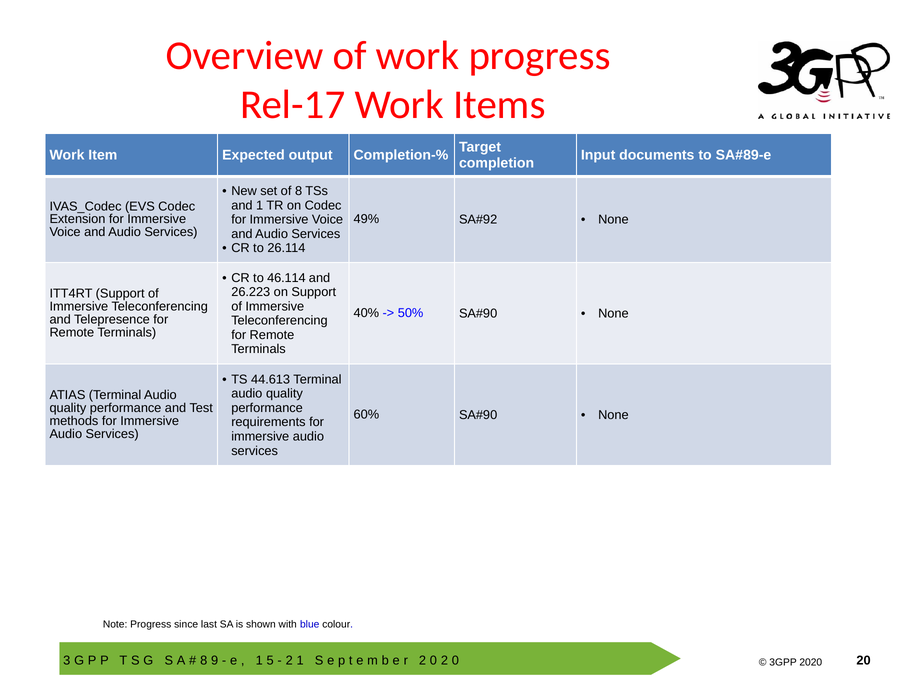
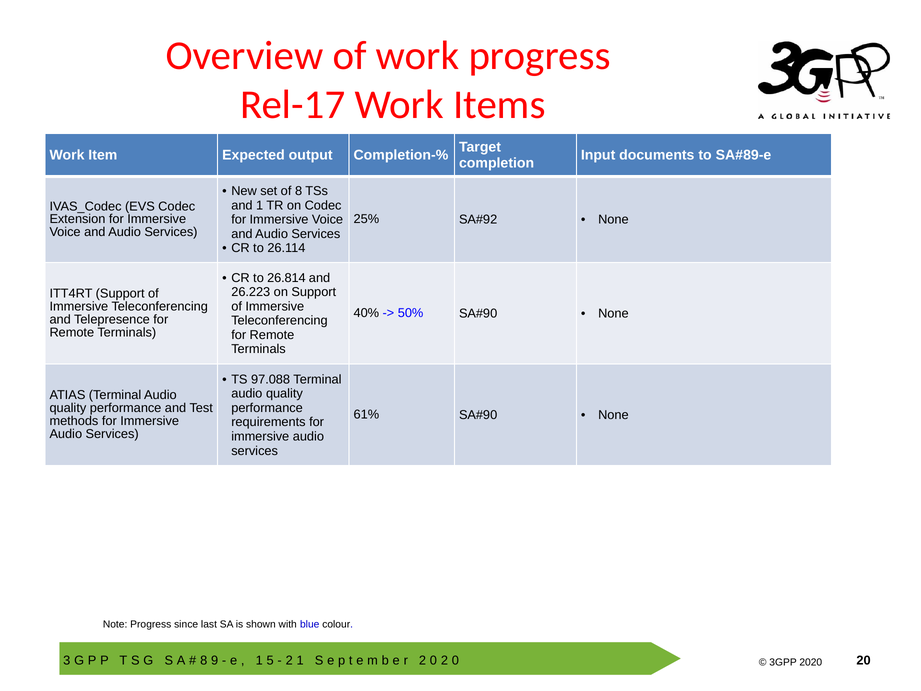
49%: 49% -> 25%
46.114: 46.114 -> 26.814
44.613: 44.613 -> 97.088
60%: 60% -> 61%
